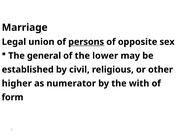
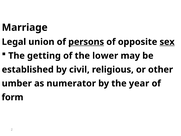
sex underline: none -> present
general: general -> getting
higher: higher -> umber
with: with -> year
